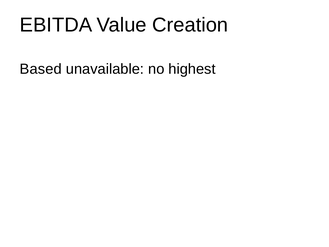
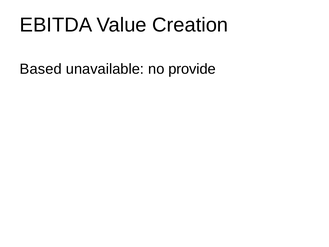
highest: highest -> provide
